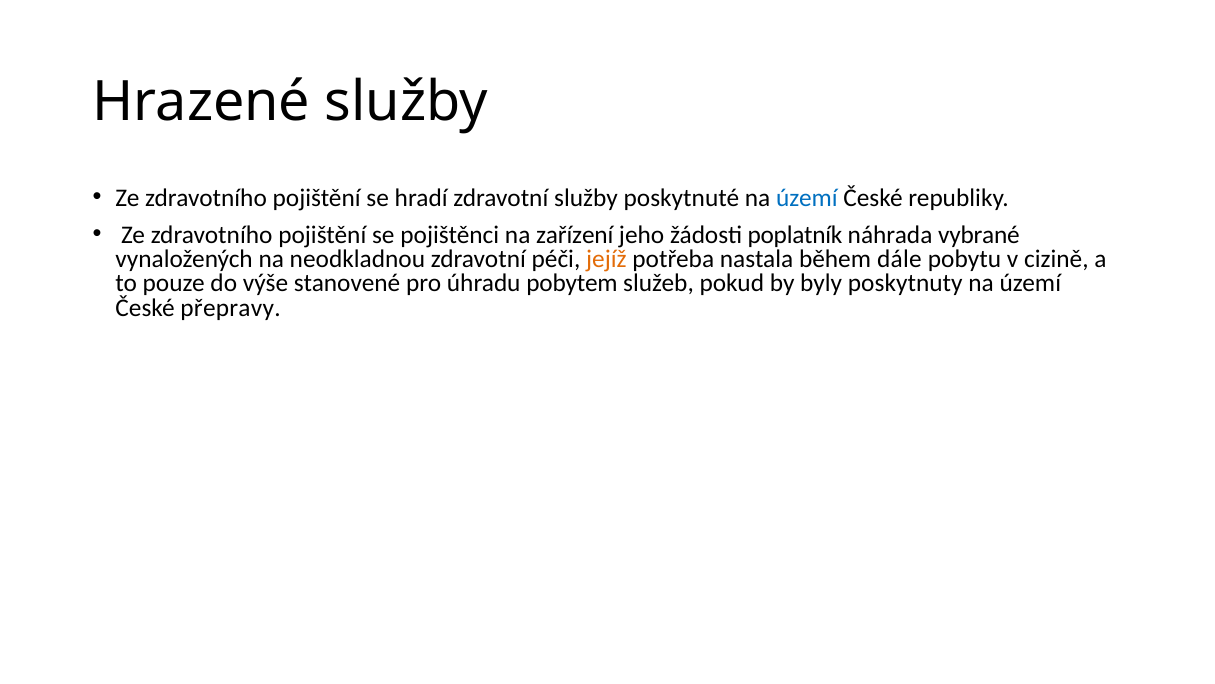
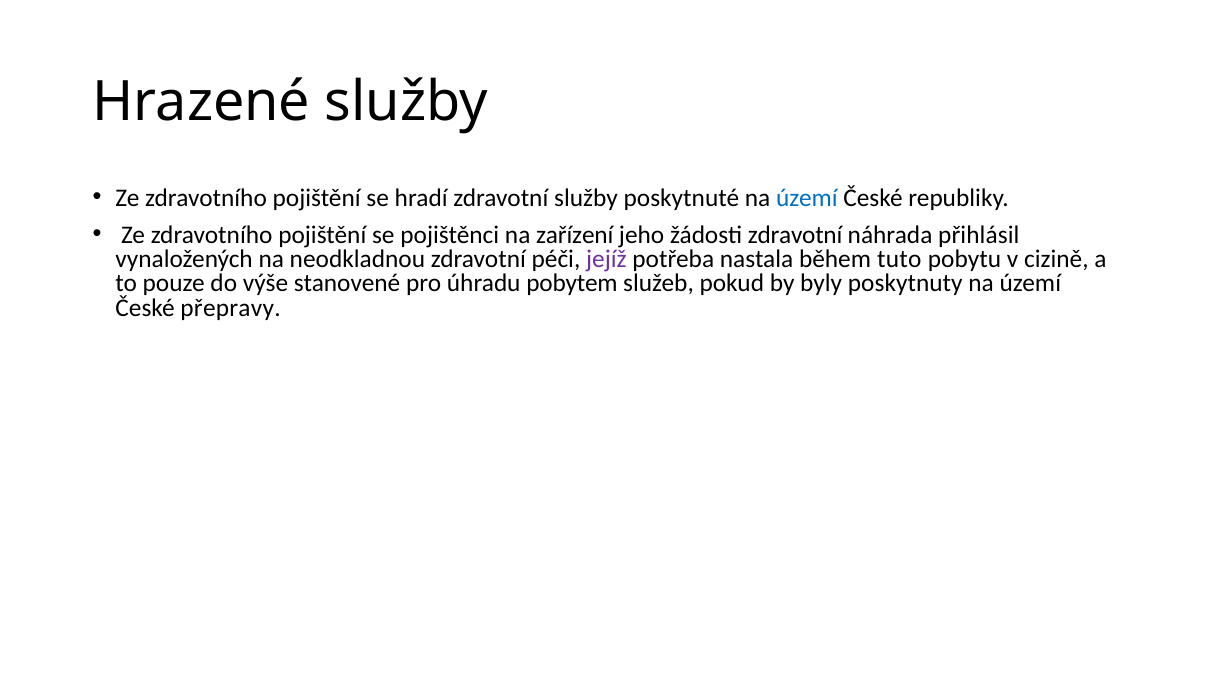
žádosti poplatník: poplatník -> zdravotní
vybrané: vybrané -> přihlásil
jejíž colour: orange -> purple
dále: dále -> tuto
